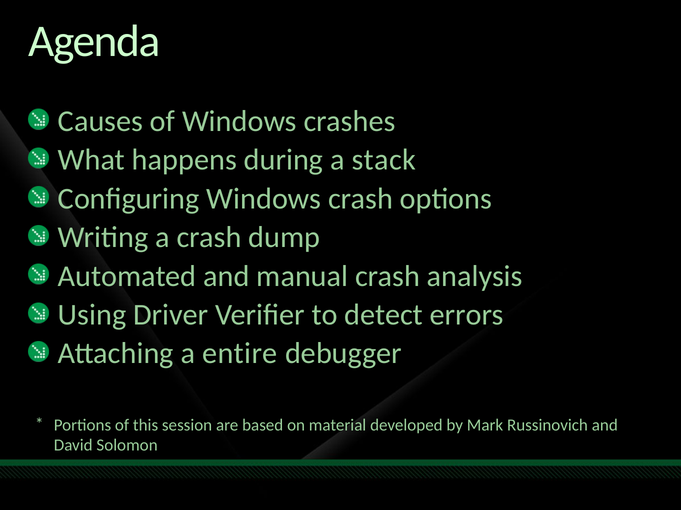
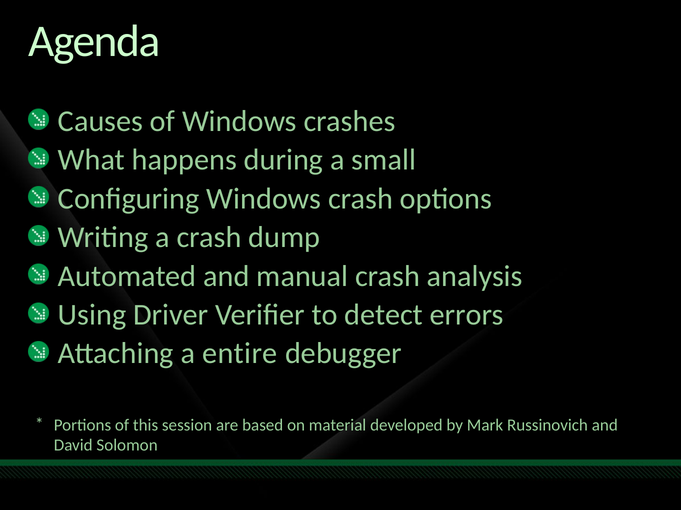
stack: stack -> small
